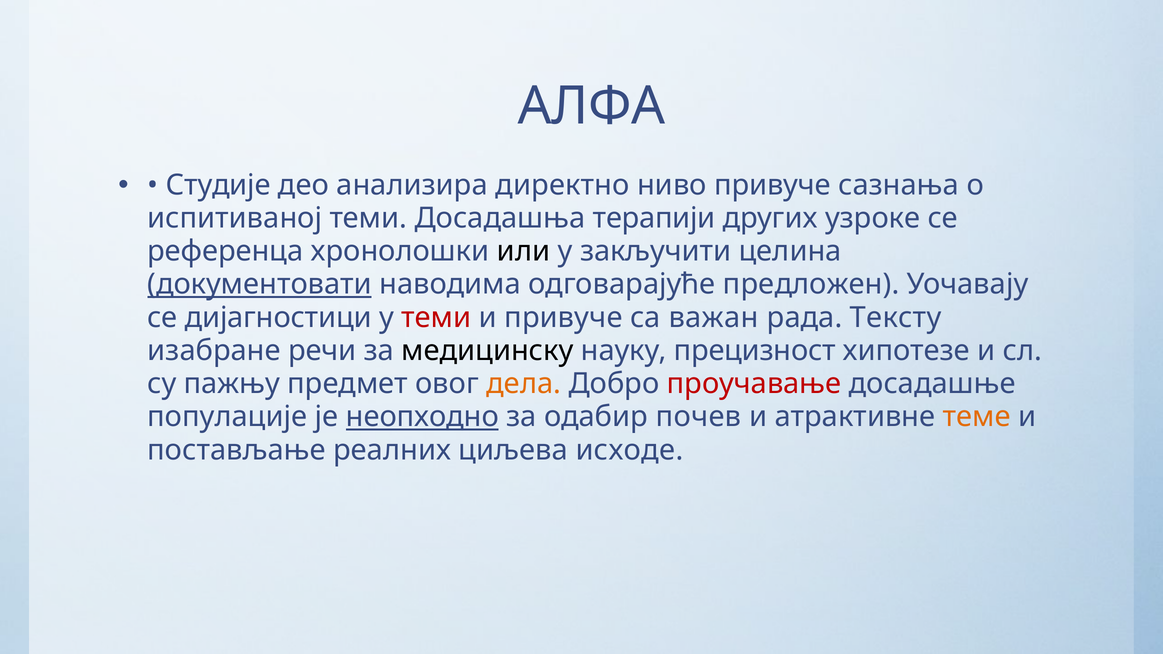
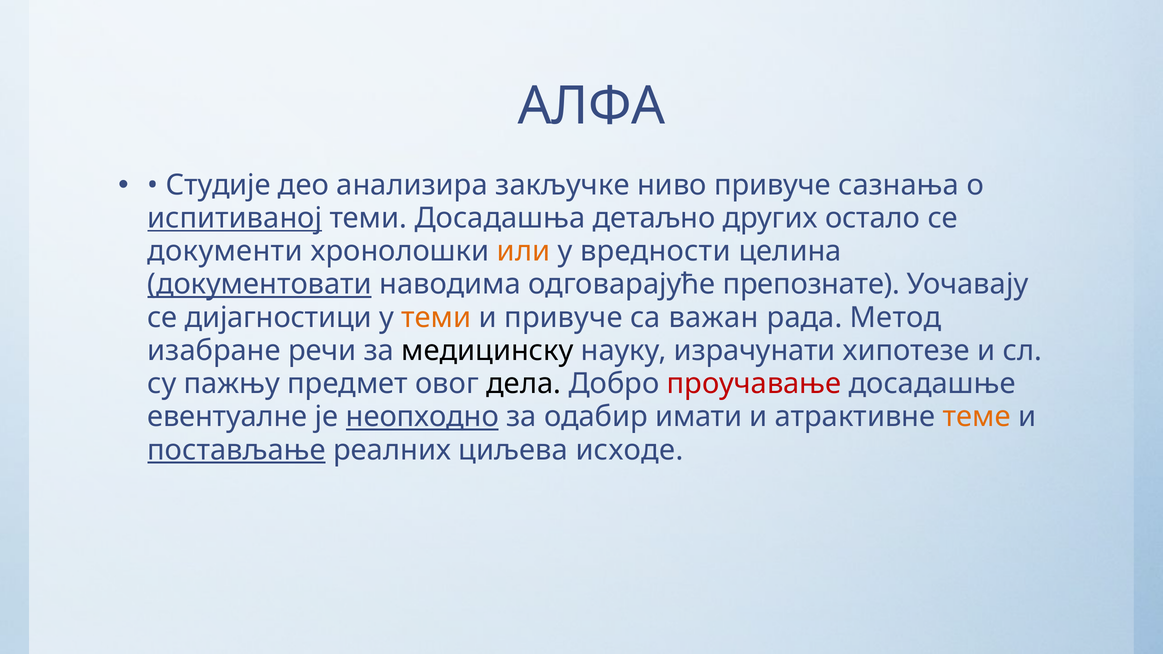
директно: директно -> закључке
испитиваној underline: none -> present
терапији: терапији -> детаљно
узроке: узроке -> остало
референца: референца -> документи
или colour: black -> orange
закључити: закључити -> вредности
предложен: предложен -> препознате
теми at (436, 318) colour: red -> orange
Тексту: Тексту -> Метод
прецизност: прецизност -> израчунати
дела colour: orange -> black
популације: популације -> евентуалне
почев: почев -> имати
постављање underline: none -> present
